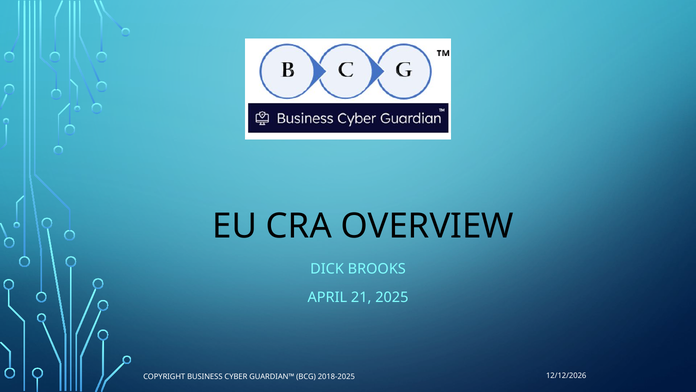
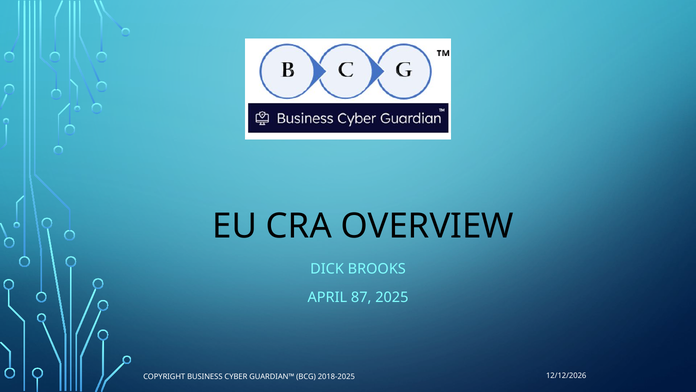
21: 21 -> 87
